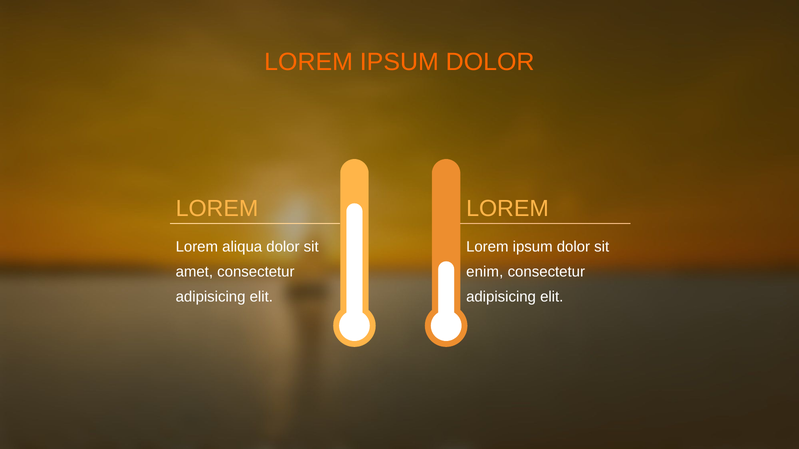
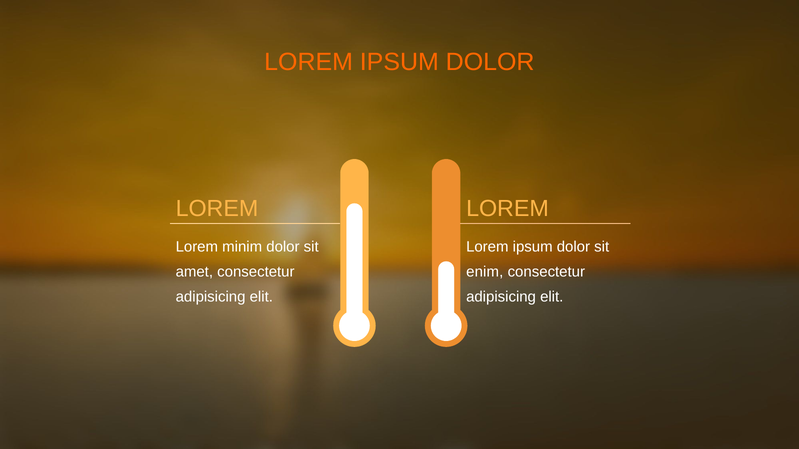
aliqua: aliqua -> minim
